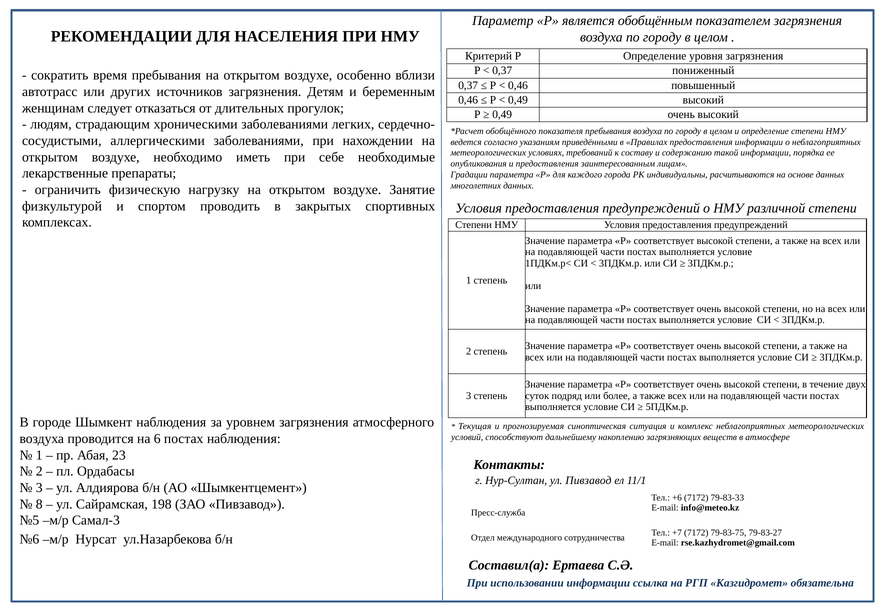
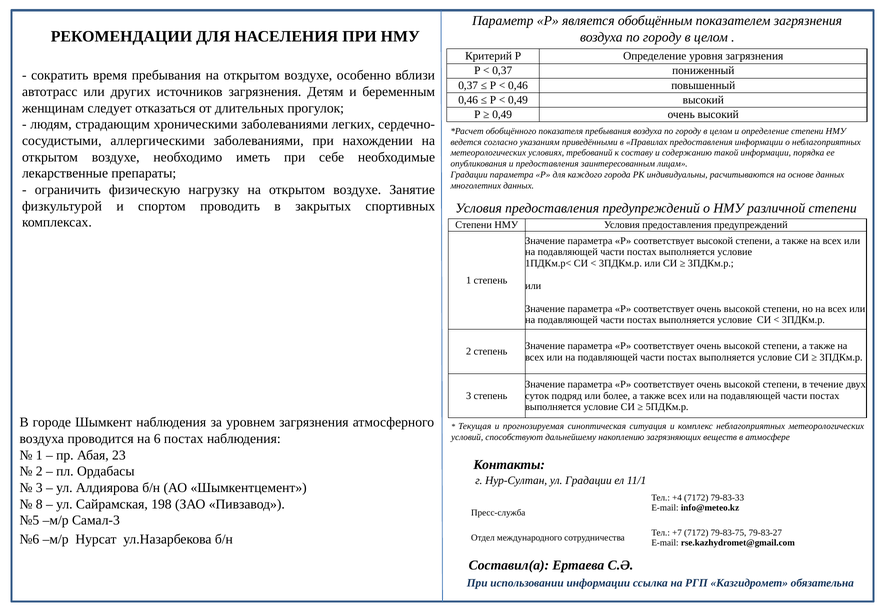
ул Пивзавод: Пивзавод -> Градации
+6: +6 -> +4
